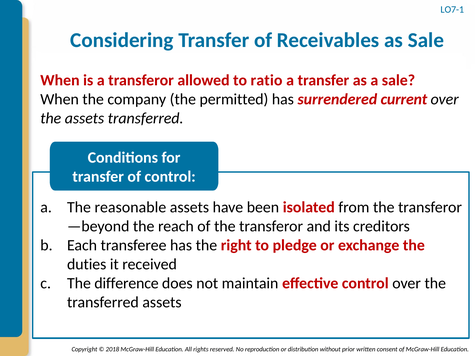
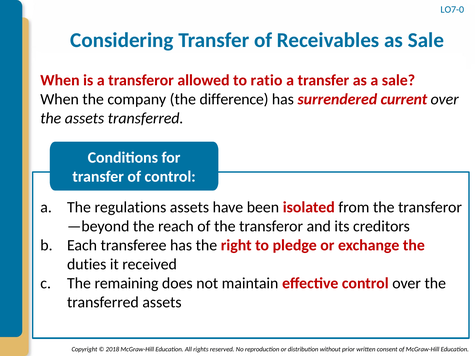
LO7-1: LO7-1 -> LO7-0
permitted: permitted -> difference
reasonable: reasonable -> regulations
difference: difference -> remaining
